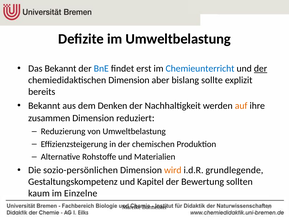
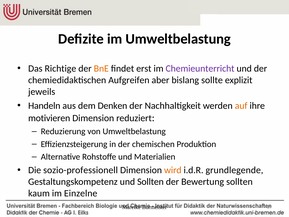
Das Bekannt: Bekannt -> Richtige
BnE colour: blue -> orange
Chemieunterricht colour: blue -> purple
der at (261, 68) underline: present -> none
chemiedidaktischen Dimension: Dimension -> Aufgreifen
bereits: bereits -> jeweils
Bekannt at (44, 106): Bekannt -> Handeln
zusammen: zusammen -> motivieren
sozio-persönlichen: sozio-persönlichen -> sozio-professionell
und Kapitel: Kapitel -> Sollten
